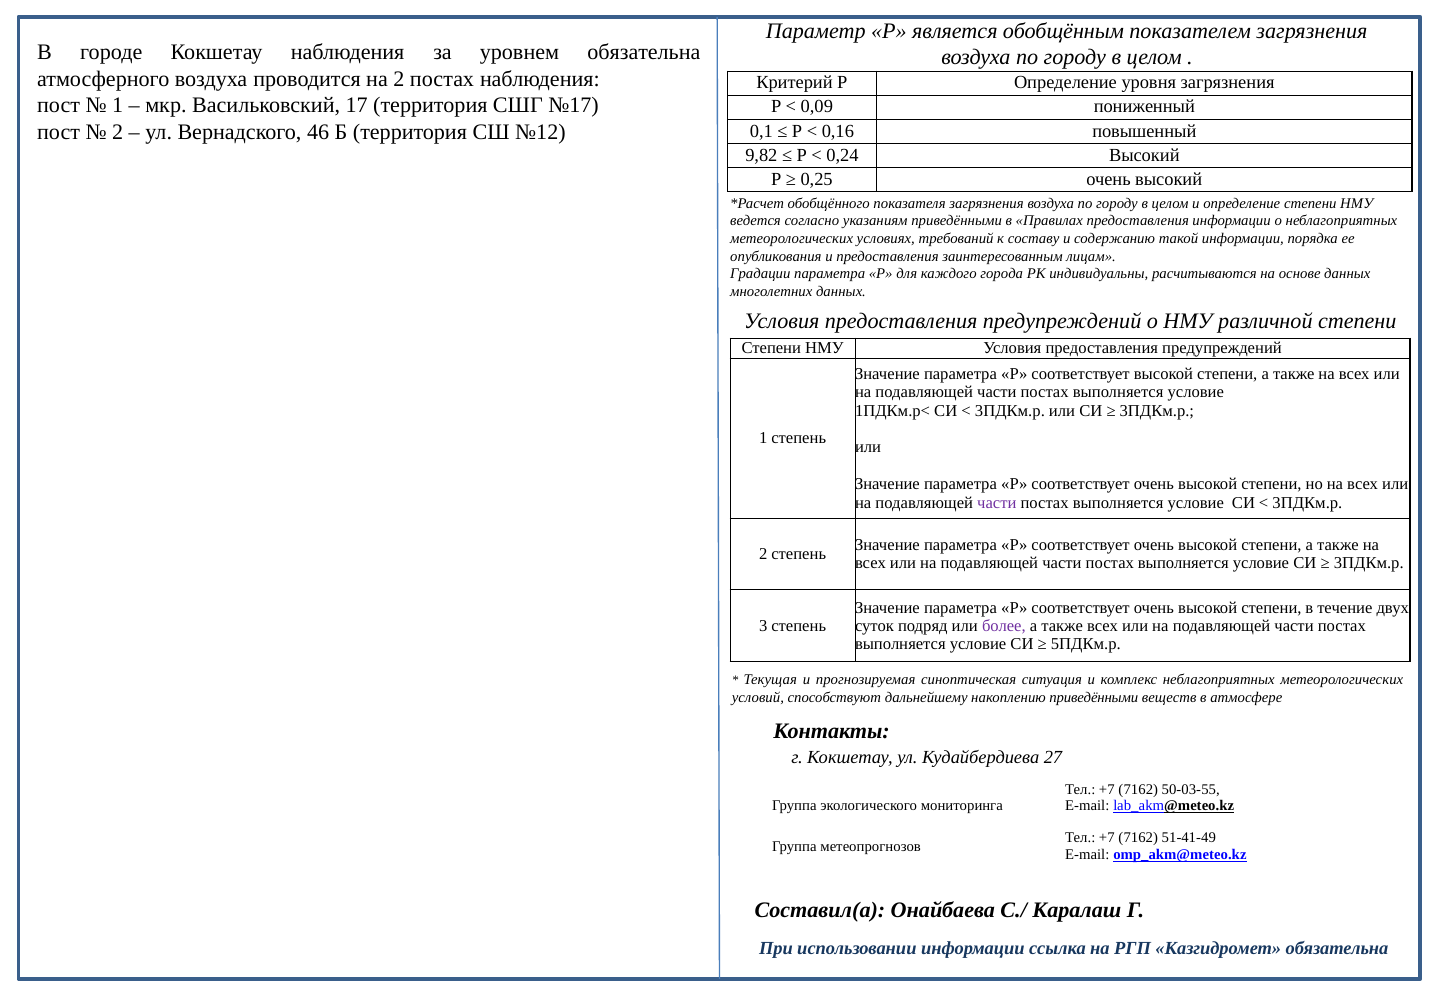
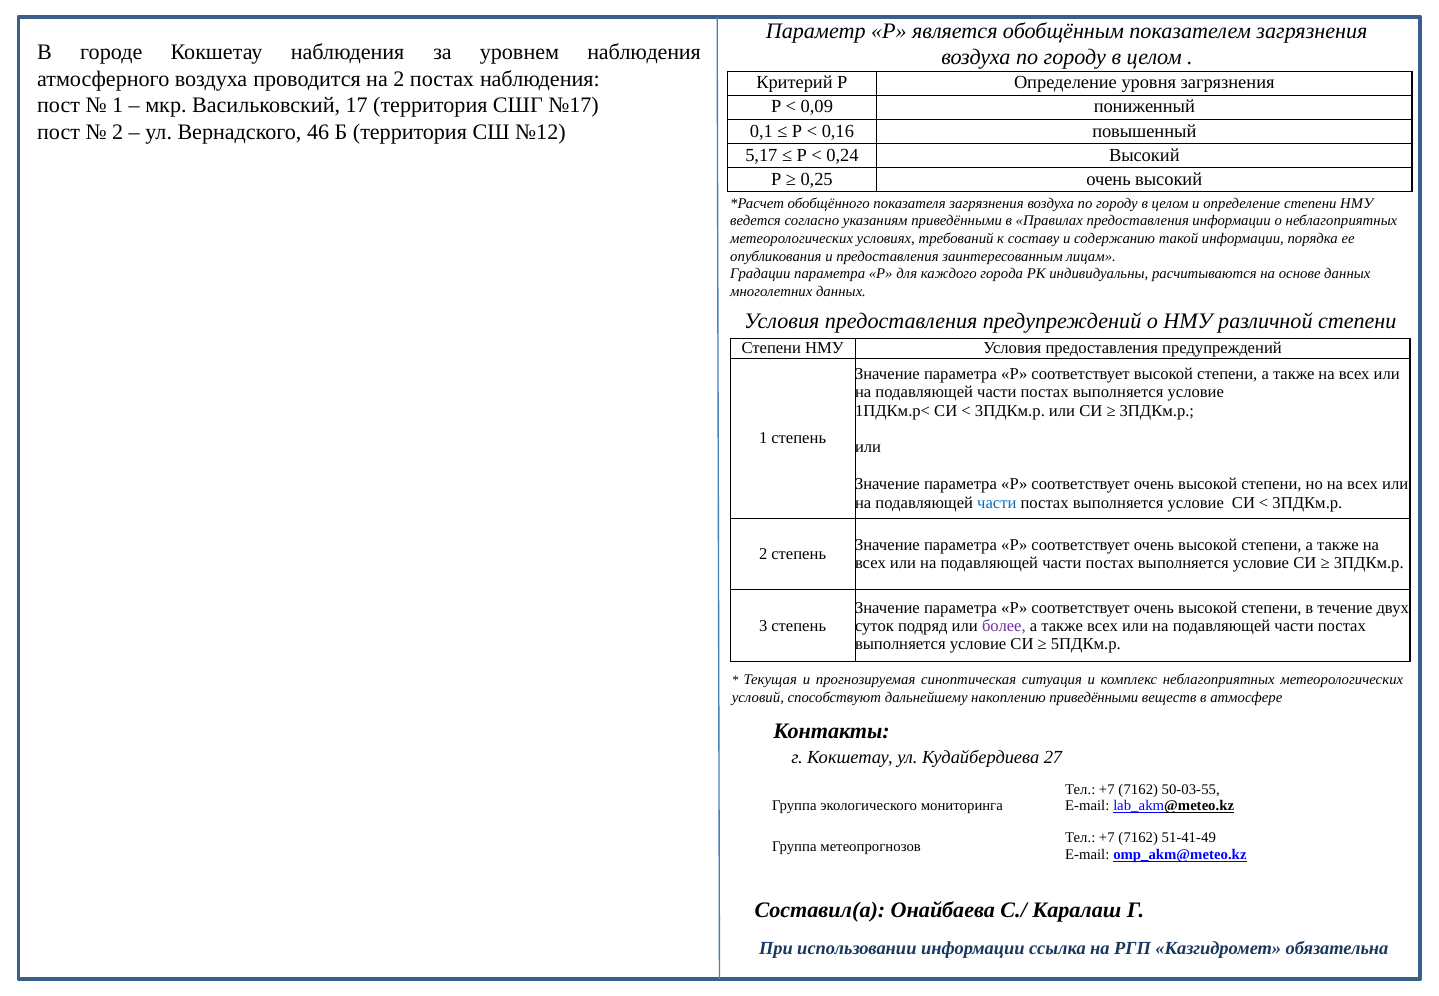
уровнем обязательна: обязательна -> наблюдения
9,82: 9,82 -> 5,17
части at (997, 503) colour: purple -> blue
